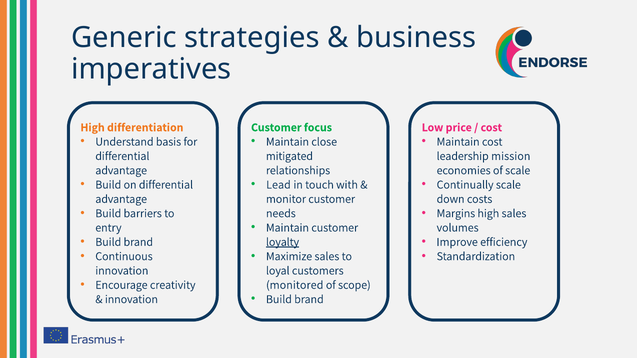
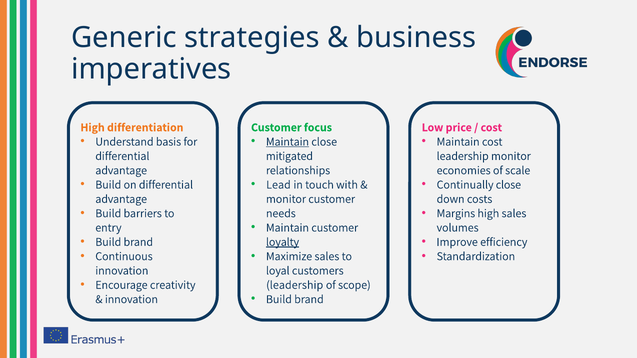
Maintain at (287, 142) underline: none -> present
leadership mission: mission -> monitor
Continually scale: scale -> close
monitored at (295, 285): monitored -> leadership
